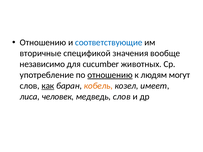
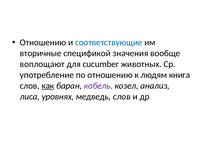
независимо: независимо -> воплощают
отношению at (110, 75) underline: present -> none
могут: могут -> книга
кобель colour: orange -> purple
имеет: имеет -> анализ
человек: человек -> уровнях
